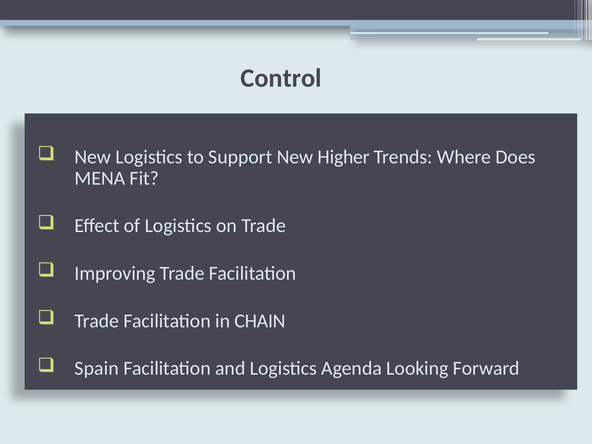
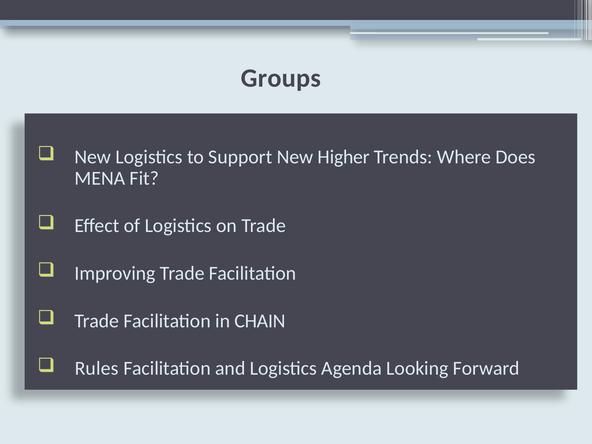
Control: Control -> Groups
Spain: Spain -> Rules
